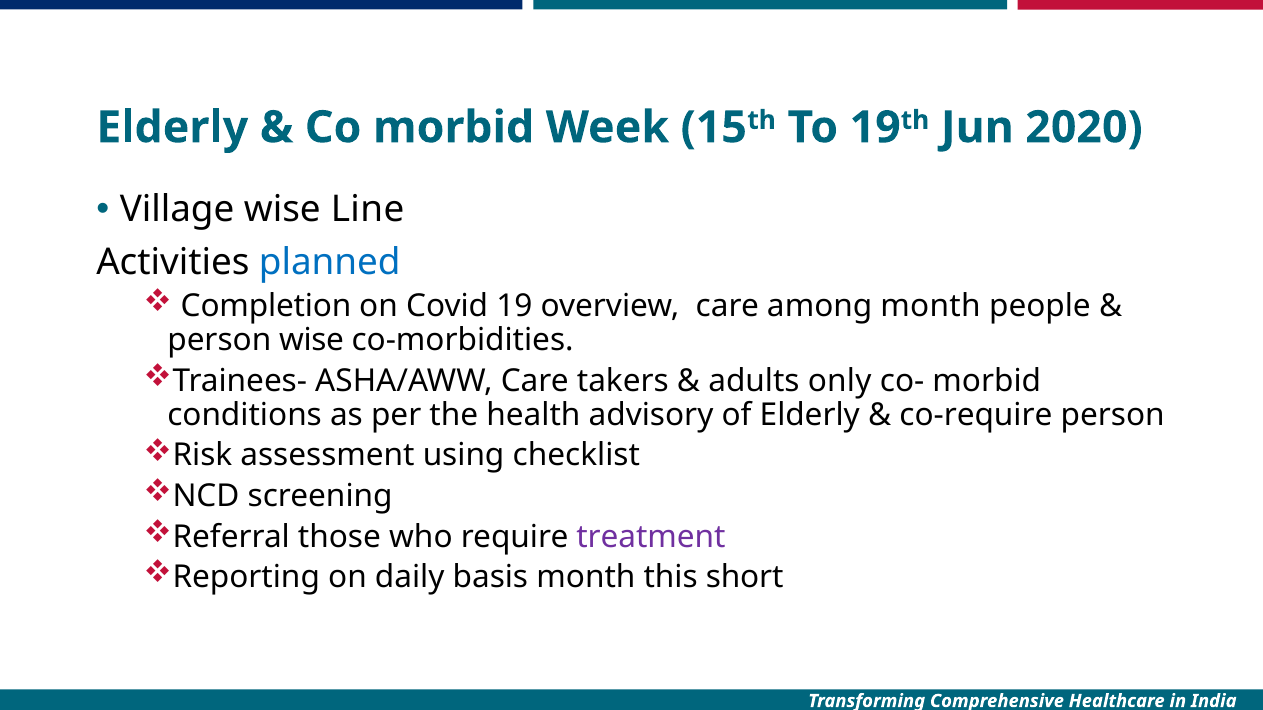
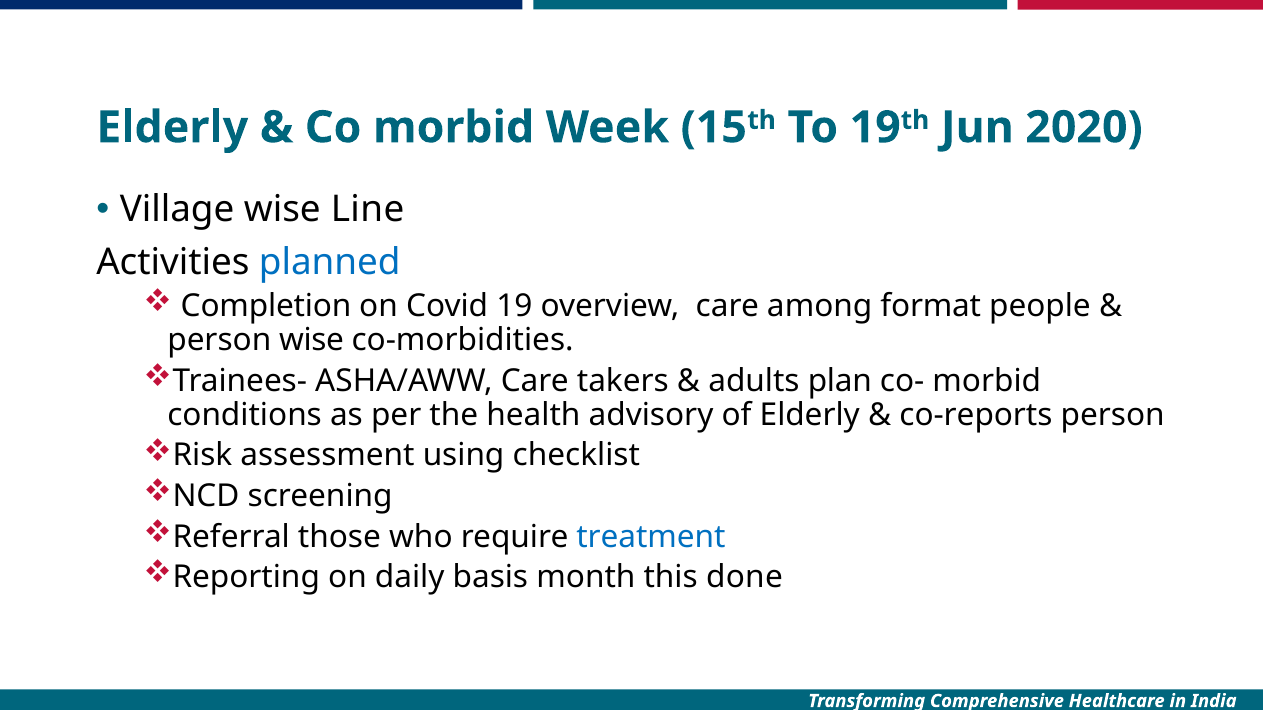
among month: month -> format
only: only -> plan
co-require: co-require -> co-reports
treatment colour: purple -> blue
short: short -> done
